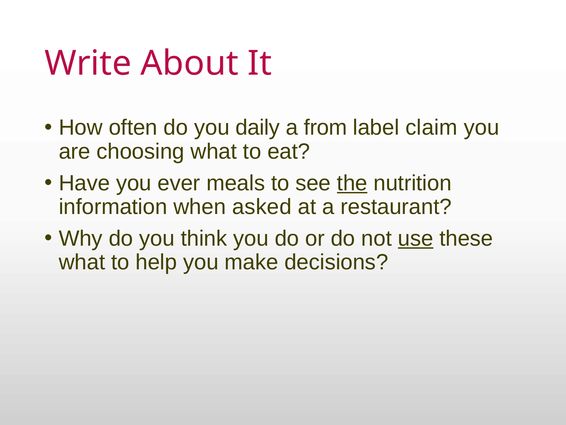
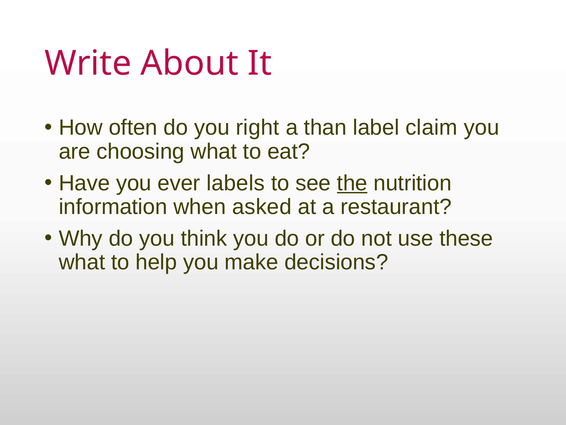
daily: daily -> right
from: from -> than
meals: meals -> labels
use underline: present -> none
